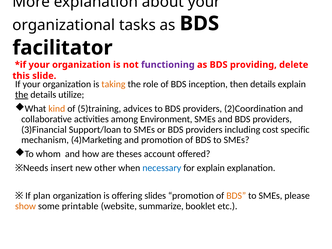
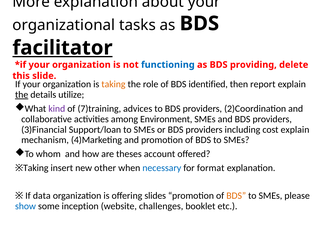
facilitator underline: none -> present
functioning colour: purple -> blue
inception: inception -> identified
then details: details -> report
kind colour: orange -> purple
5)training: 5)training -> 7)training
cost specific: specific -> explain
Needs at (36, 168): Needs -> Taking
for explain: explain -> format
plan: plan -> data
show colour: orange -> blue
printable: printable -> inception
summarize: summarize -> challenges
